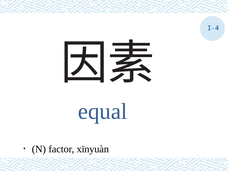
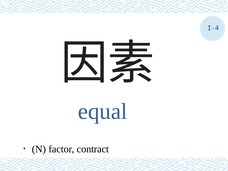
xīnyuàn: xīnyuàn -> contract
